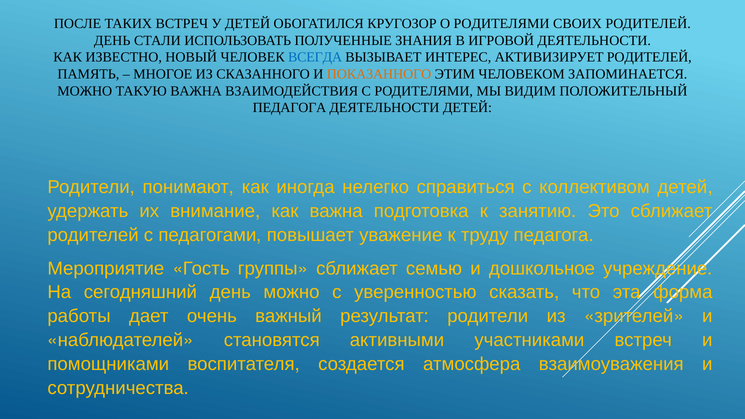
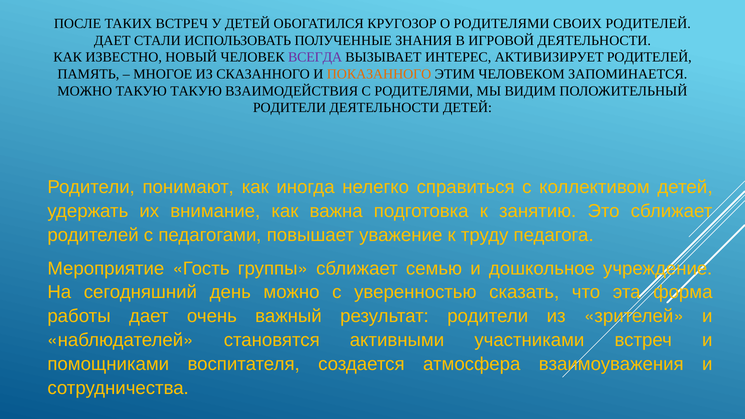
ДЕНЬ at (112, 41): ДЕНЬ -> ДАЕТ
ВСЕГДА colour: blue -> purple
ТАКУЮ ВАЖНА: ВАЖНА -> ТАКУЮ
ПЕДАГОГА at (290, 108): ПЕДАГОГА -> РОДИТЕЛИ
